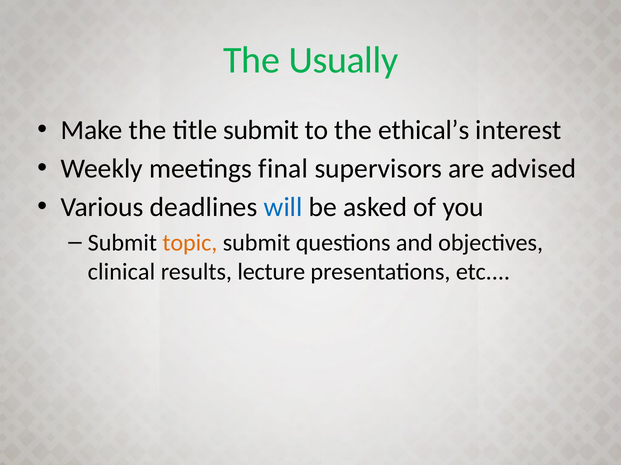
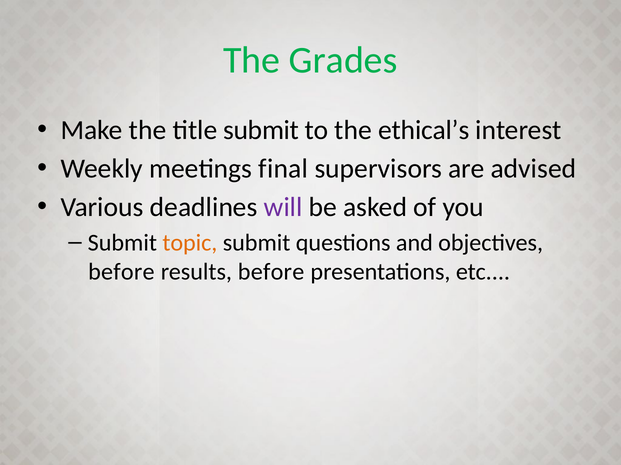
Usually: Usually -> Grades
will colour: blue -> purple
clinical at (121, 272): clinical -> before
results lecture: lecture -> before
